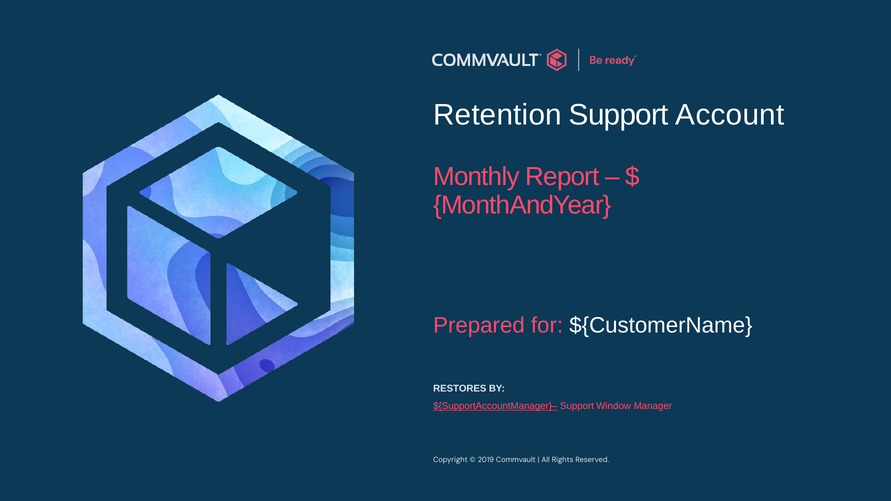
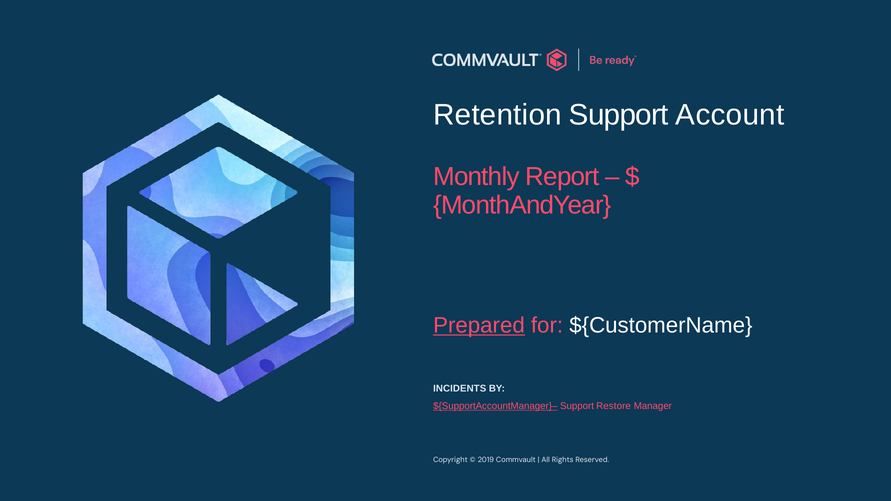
Prepared underline: none -> present
RESTORES: RESTORES -> INCIDENTS
Window: Window -> Restore
